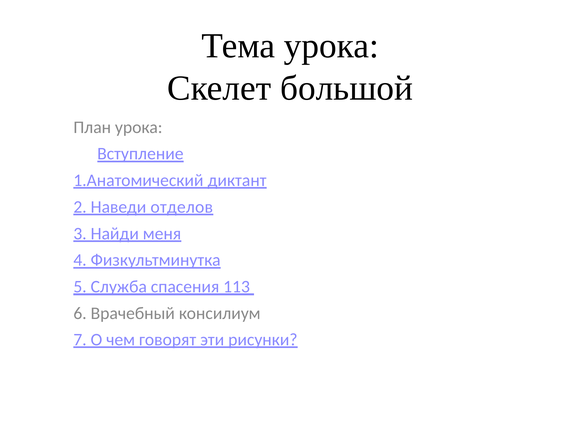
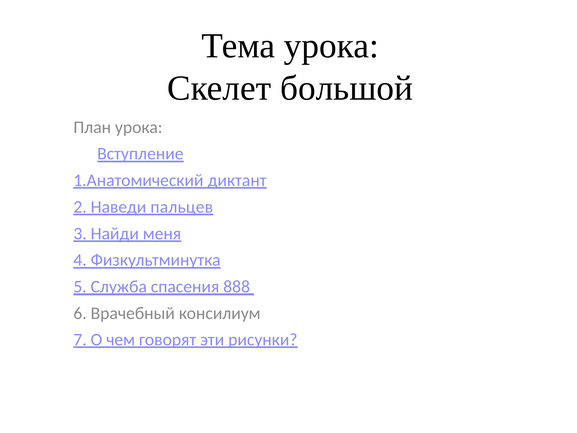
отделов: отделов -> пальцев
113: 113 -> 888
